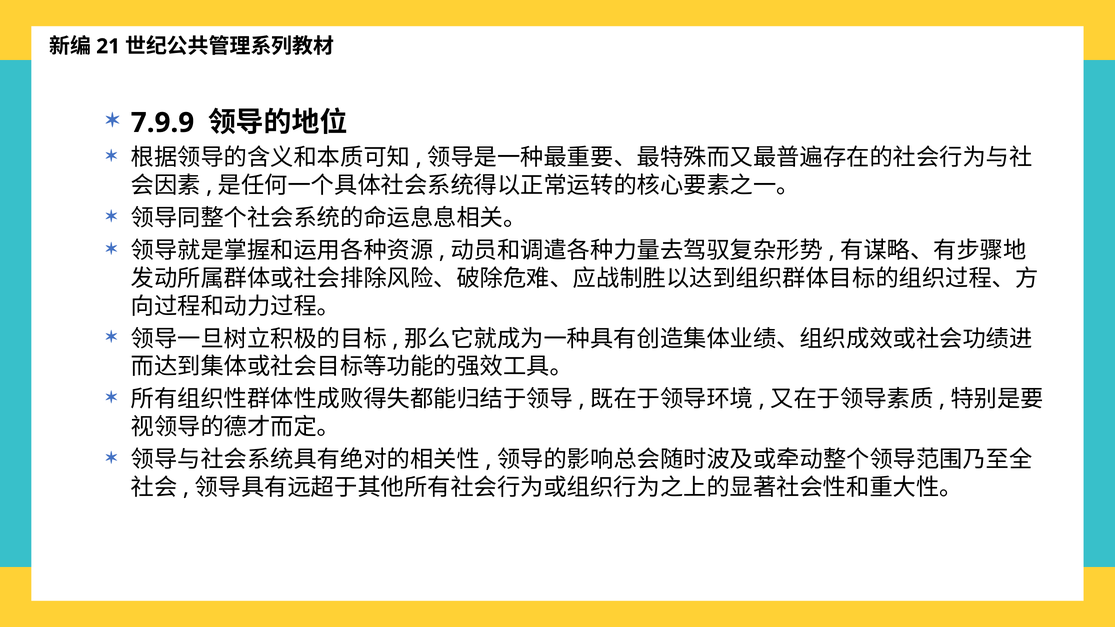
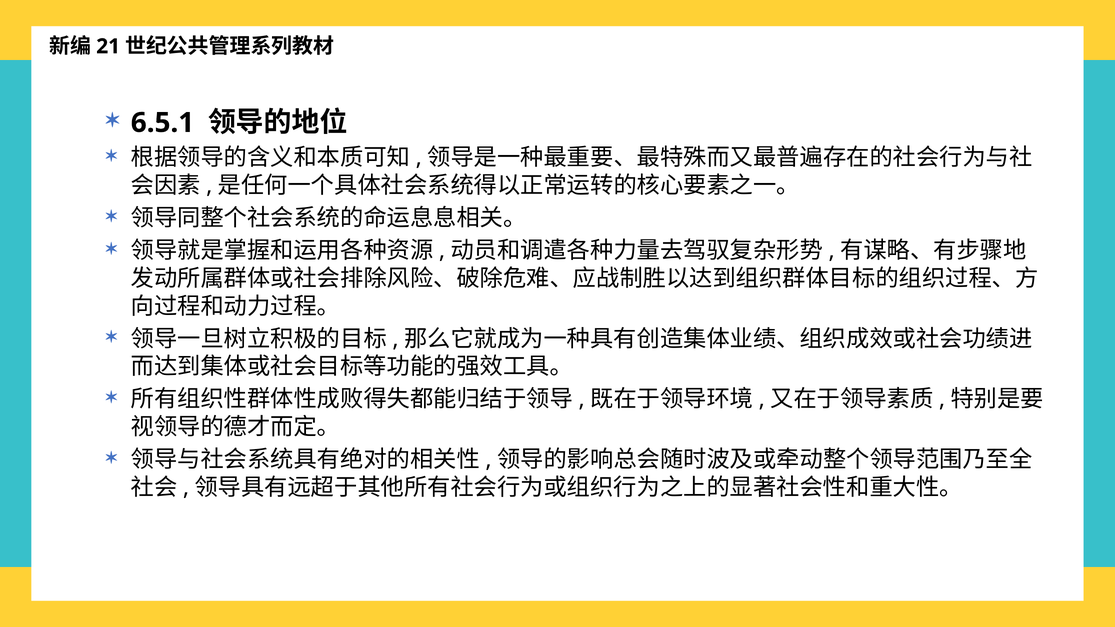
7.9.9: 7.9.9 -> 6.5.1
